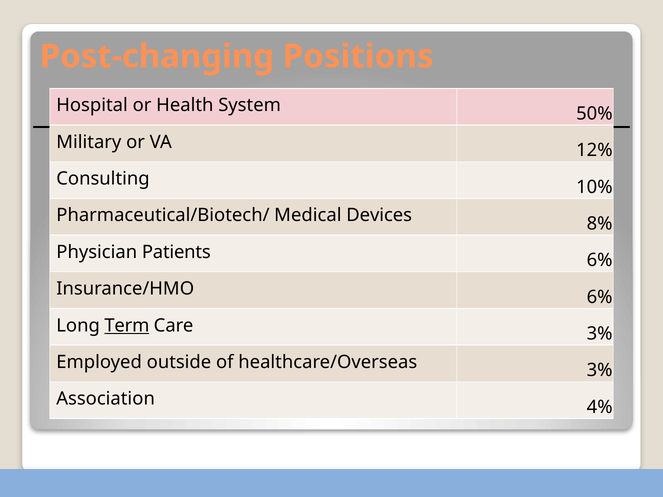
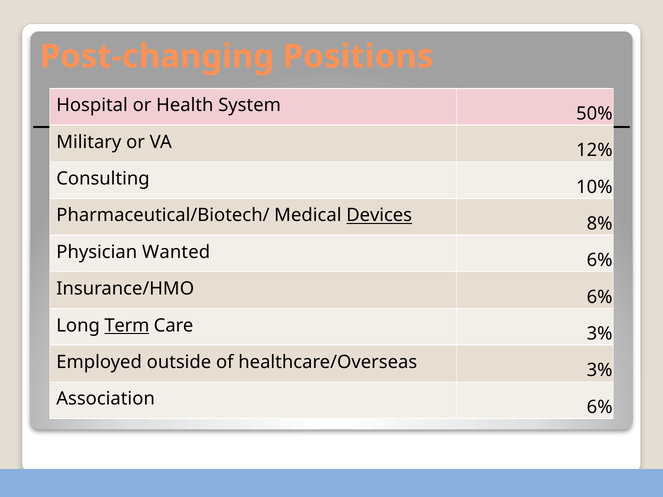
Devices underline: none -> present
Patients: Patients -> Wanted
Association 4%: 4% -> 6%
